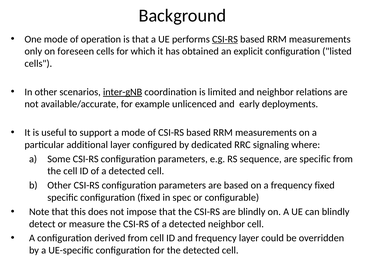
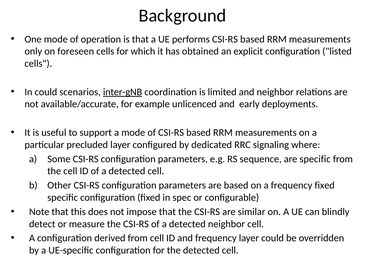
CSI-RS at (225, 39) underline: present -> none
In other: other -> could
additional: additional -> precluded
are blindly: blindly -> similar
